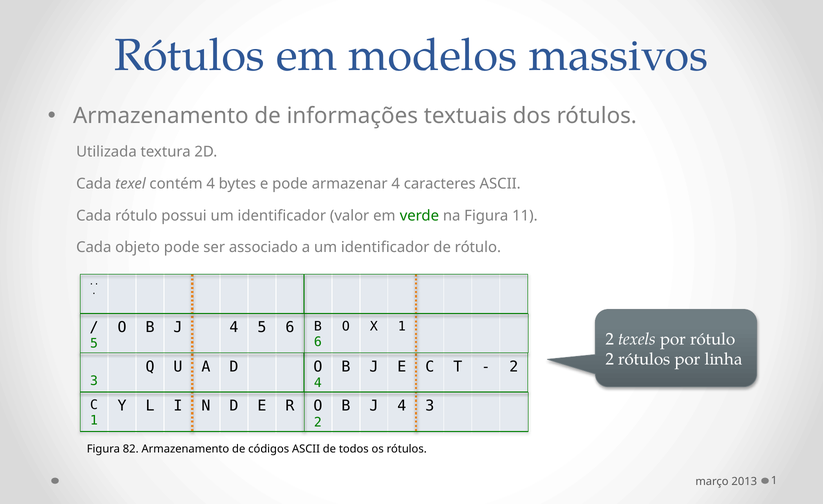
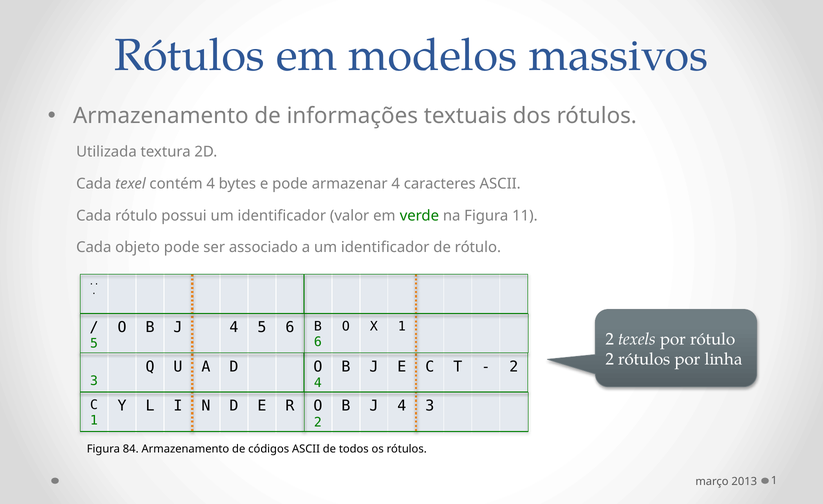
82: 82 -> 84
